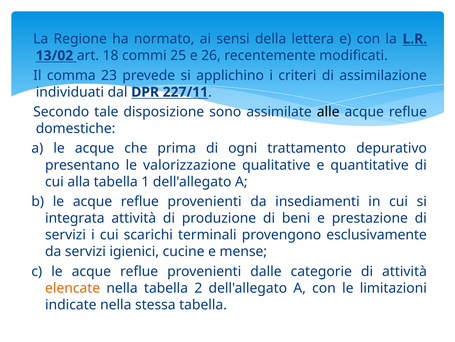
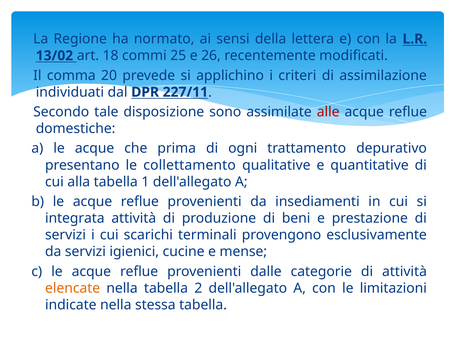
23: 23 -> 20
alle colour: black -> red
valorizzazione: valorizzazione -> collettamento
